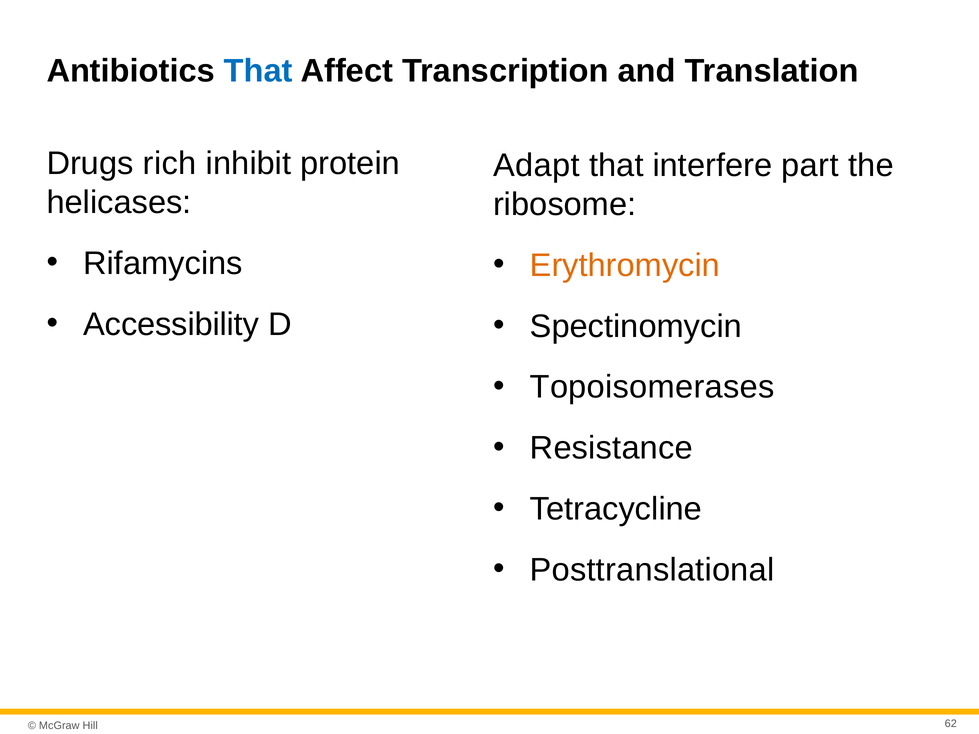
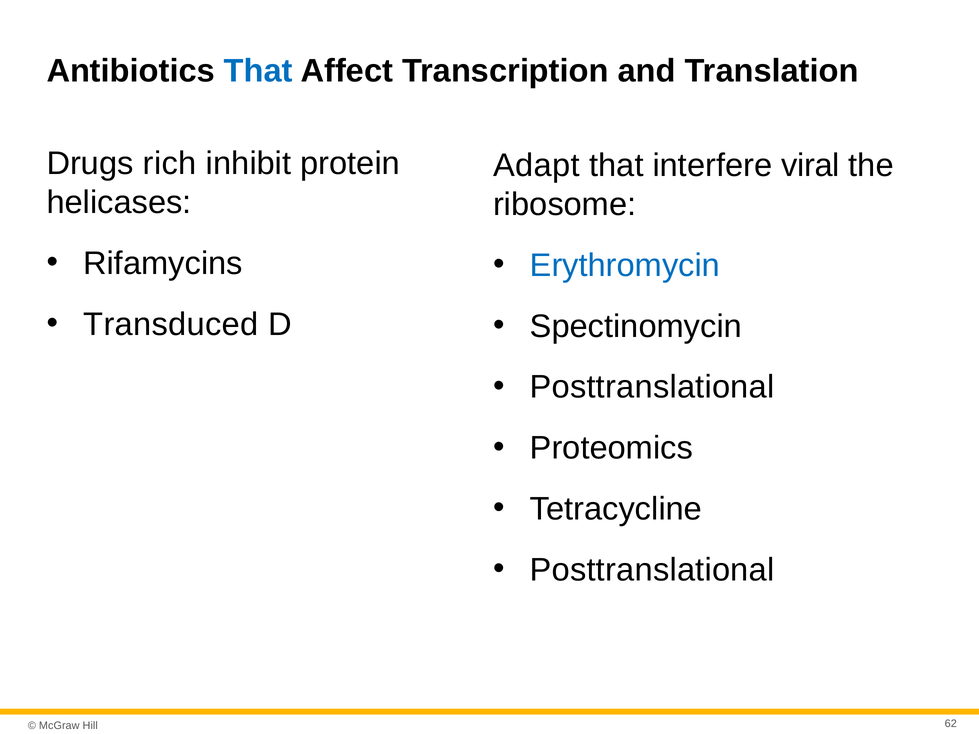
part: part -> viral
Erythromycin colour: orange -> blue
Accessibility: Accessibility -> Transduced
Topoisomerases at (652, 387): Topoisomerases -> Posttranslational
Resistance: Resistance -> Proteomics
